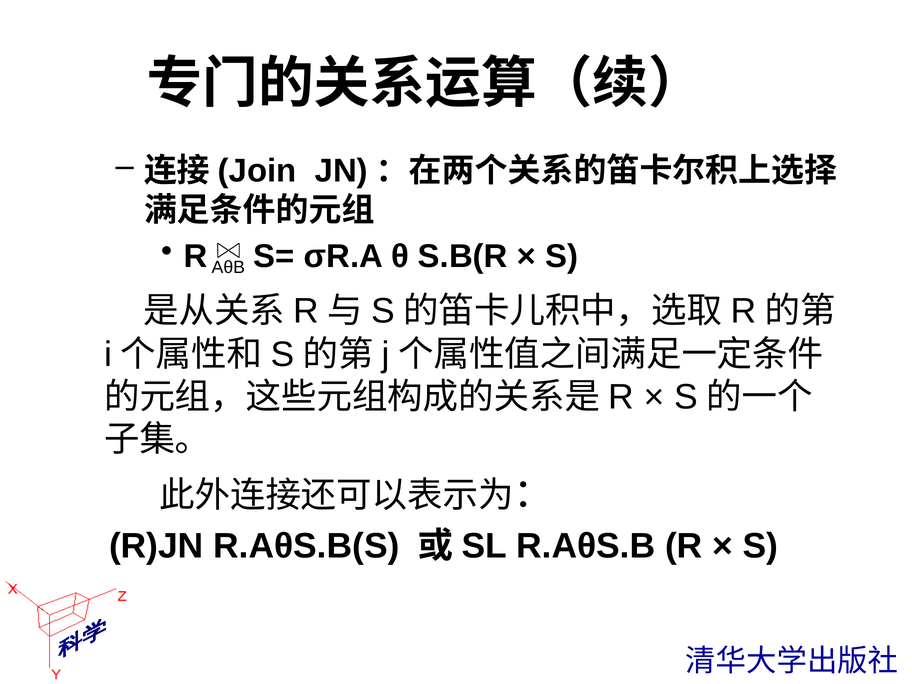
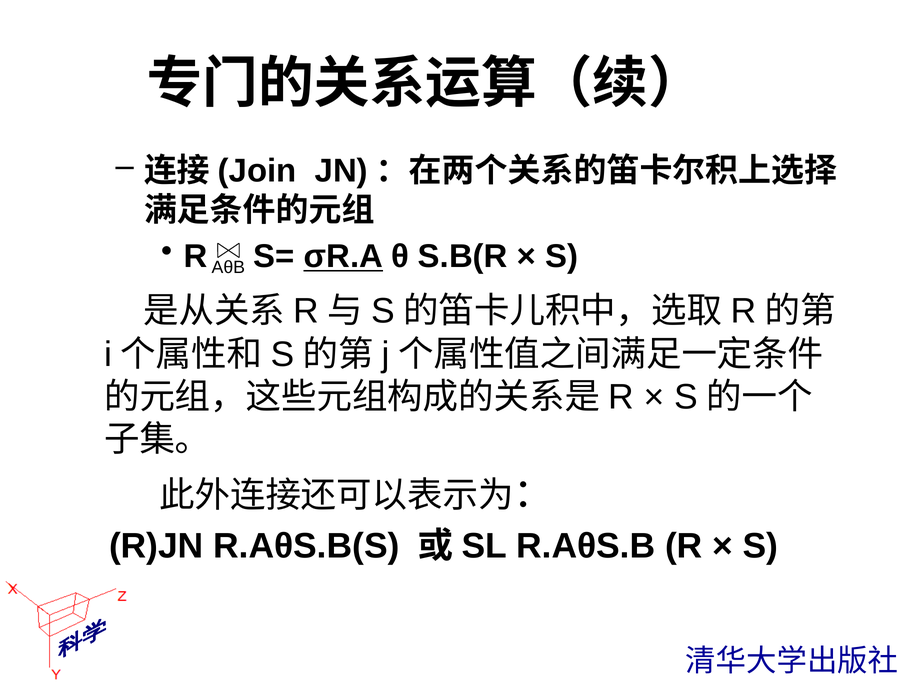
σR.A underline: none -> present
